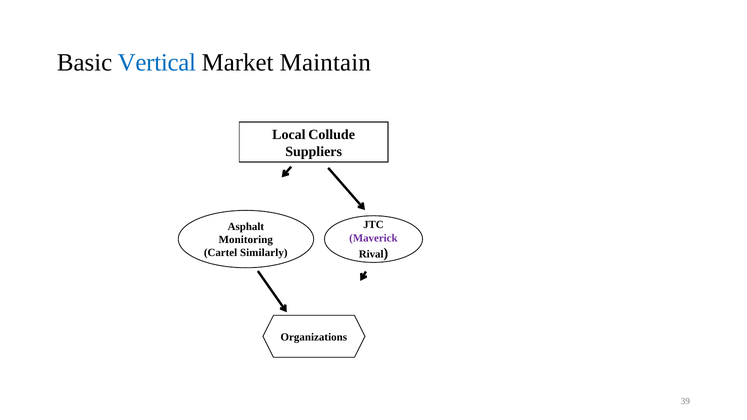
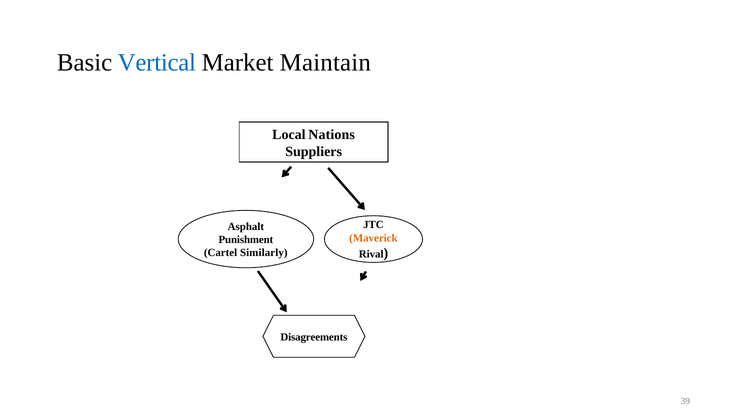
Collude: Collude -> Nations
Maverick colour: purple -> orange
Monitoring: Monitoring -> Punishment
Organizations: Organizations -> Disagreements
